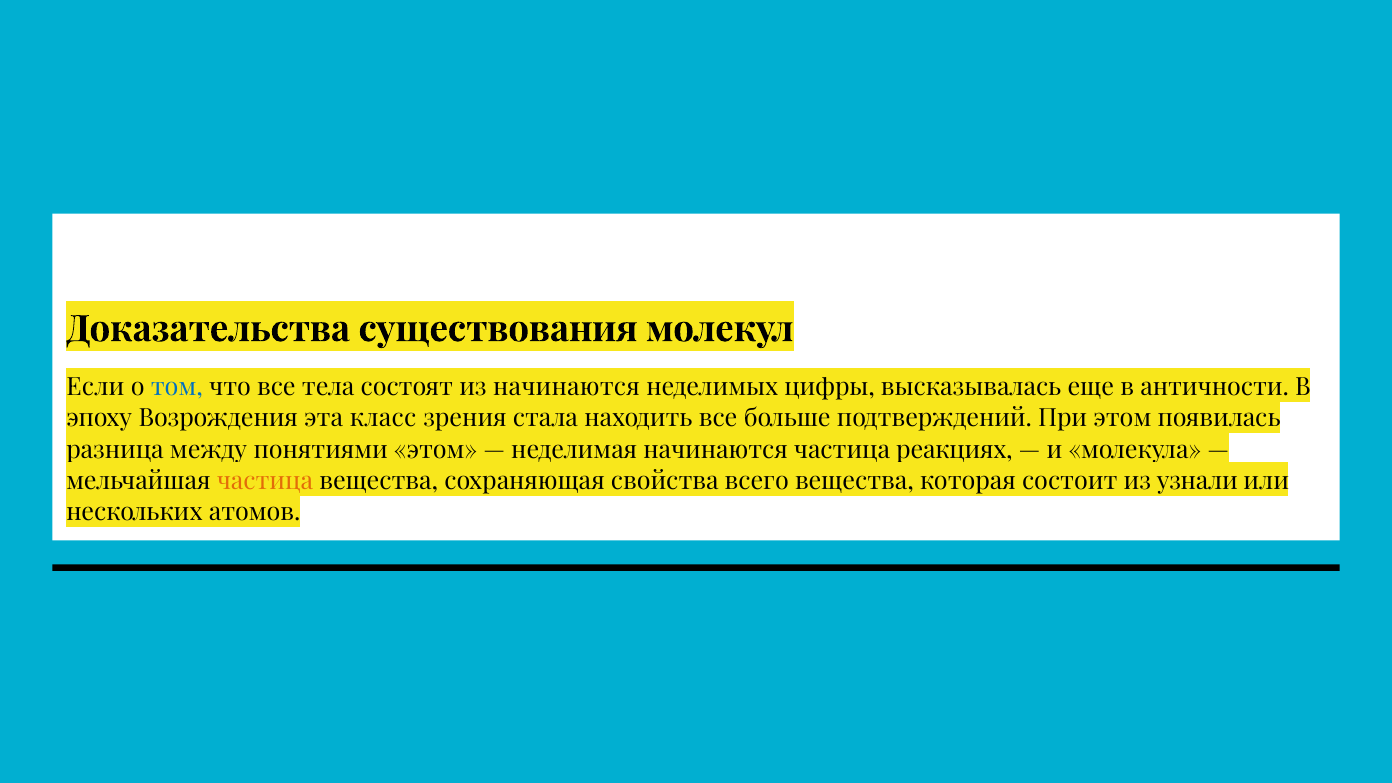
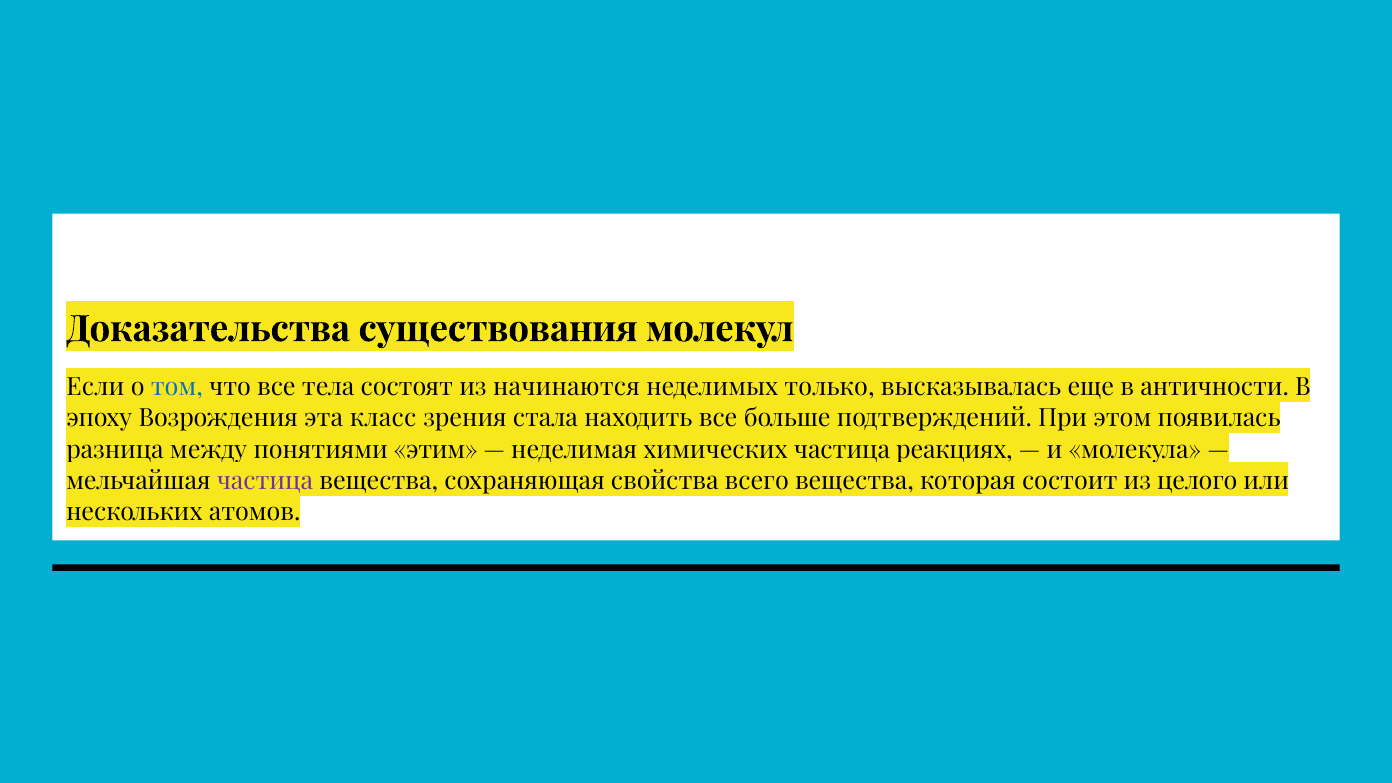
цифры: цифры -> только
понятиями этом: этом -> этим
неделимая начинаются: начинаются -> химических
частица at (265, 481) colour: orange -> purple
узнали: узнали -> целого
